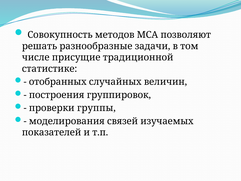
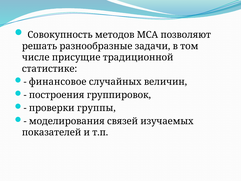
отобранных: отобранных -> финансовое
